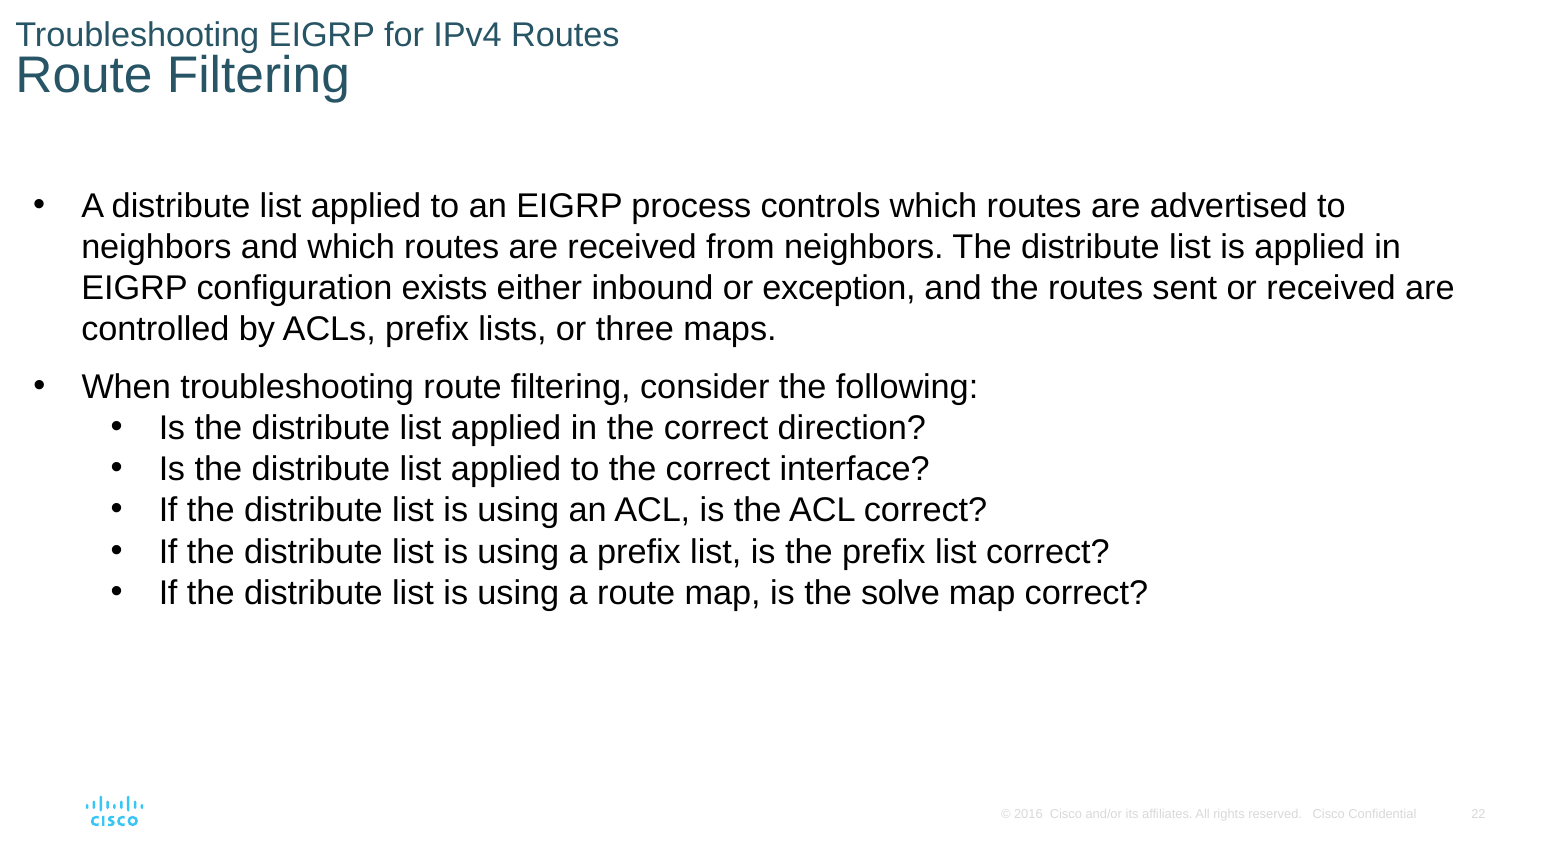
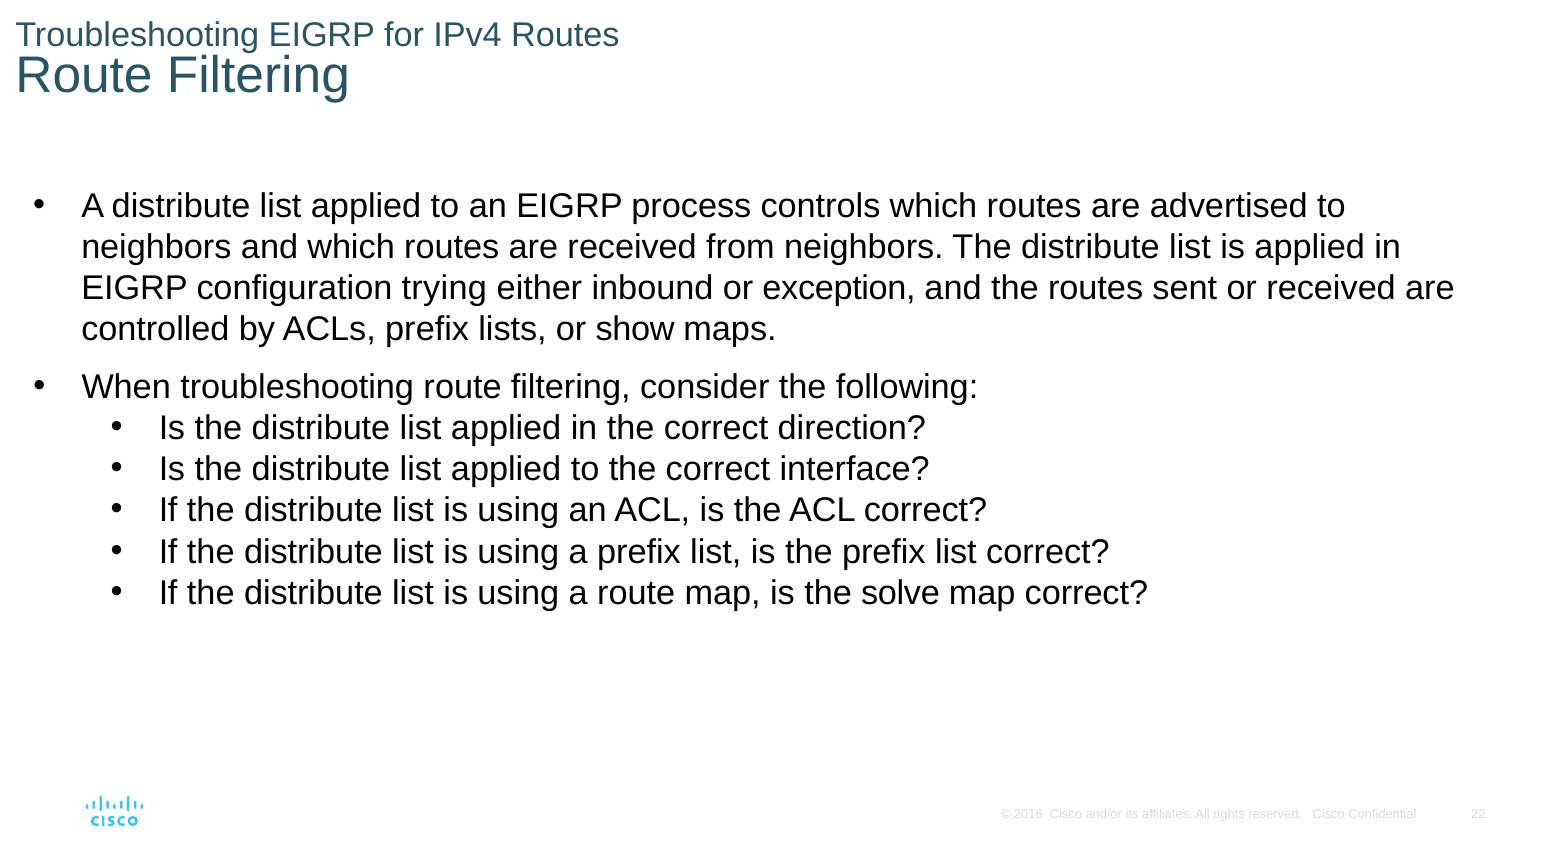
exists: exists -> trying
three: three -> show
